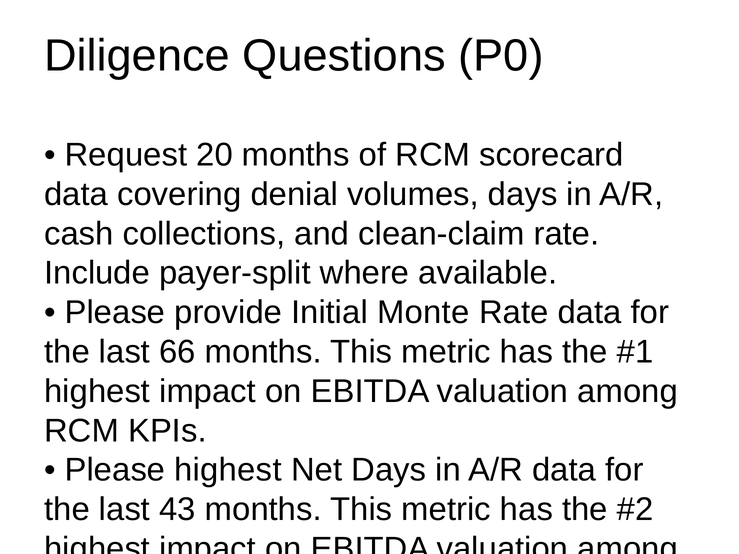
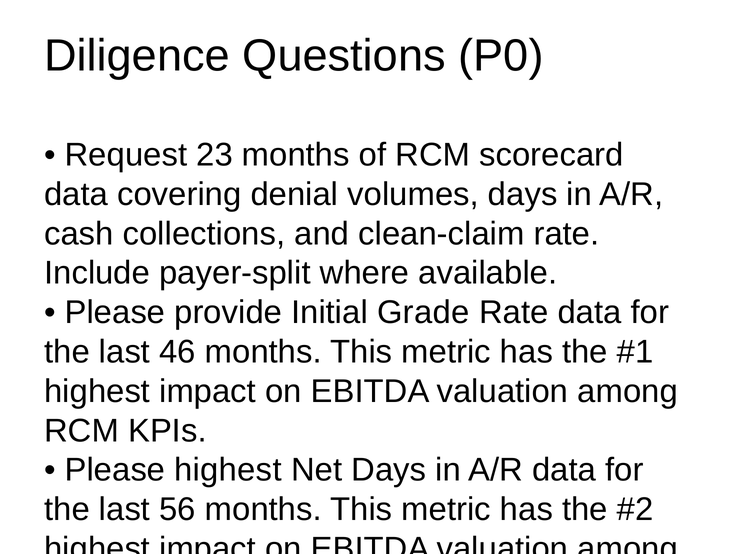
20: 20 -> 23
Monte: Monte -> Grade
66: 66 -> 46
43: 43 -> 56
